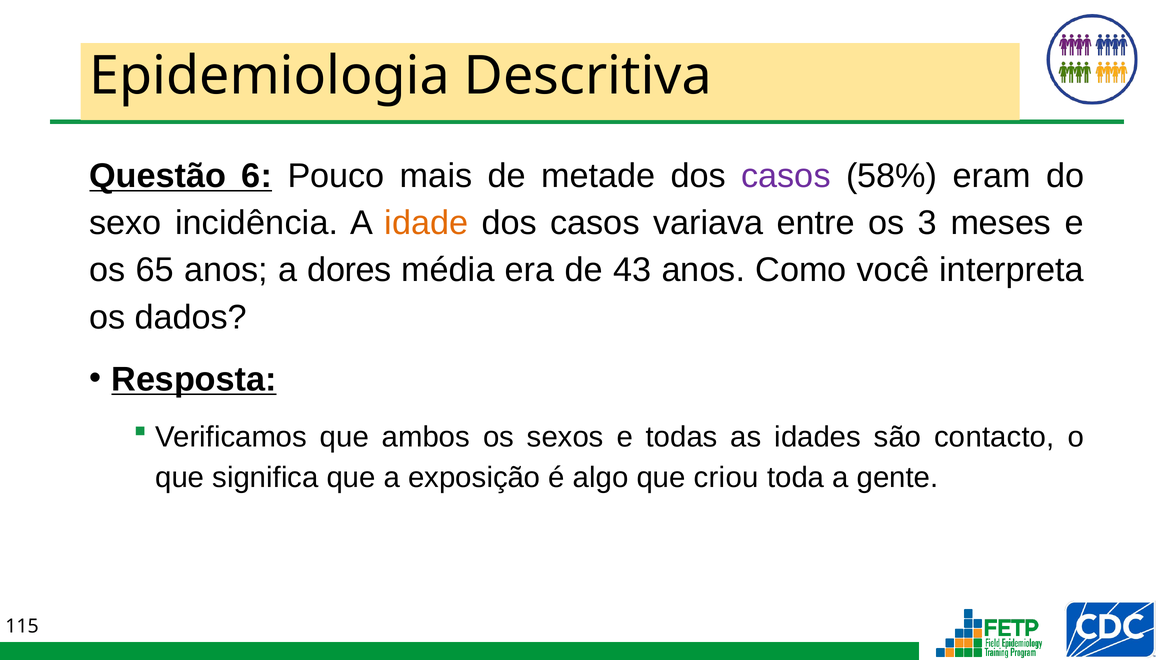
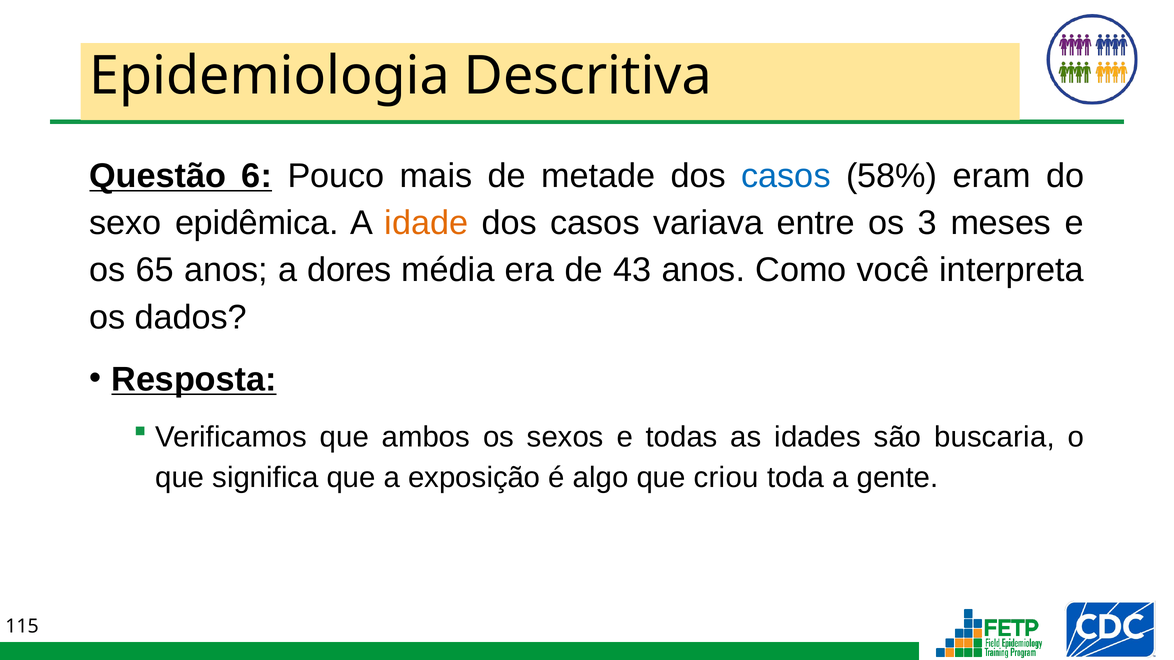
casos at (786, 176) colour: purple -> blue
incidência: incidência -> epidêmica
contacto: contacto -> buscaria
